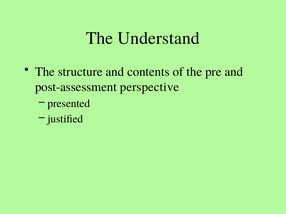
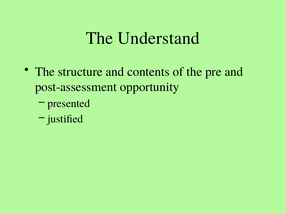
perspective: perspective -> opportunity
